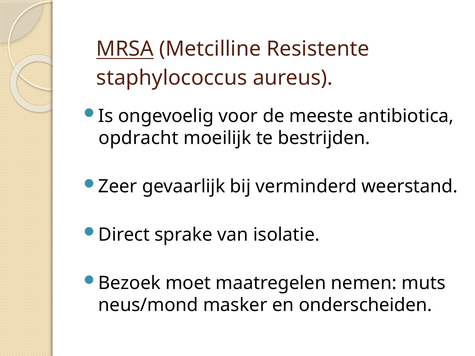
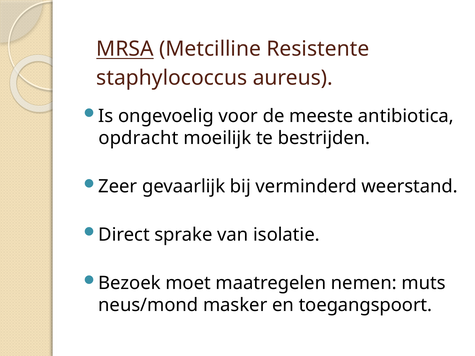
onderscheiden: onderscheiden -> toegangspoort
